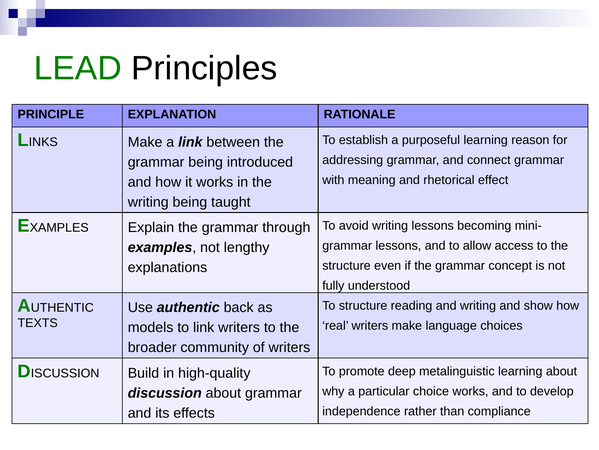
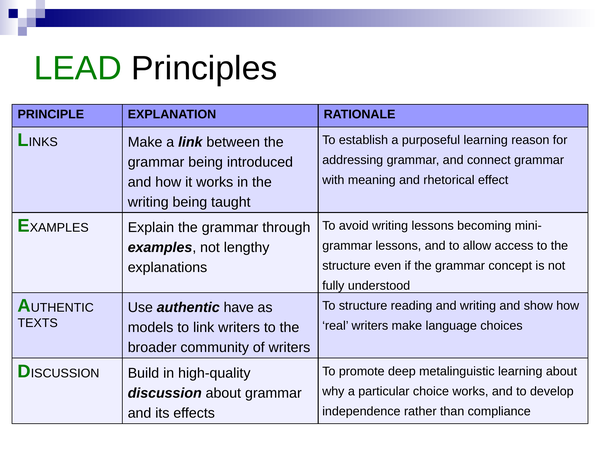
back: back -> have
